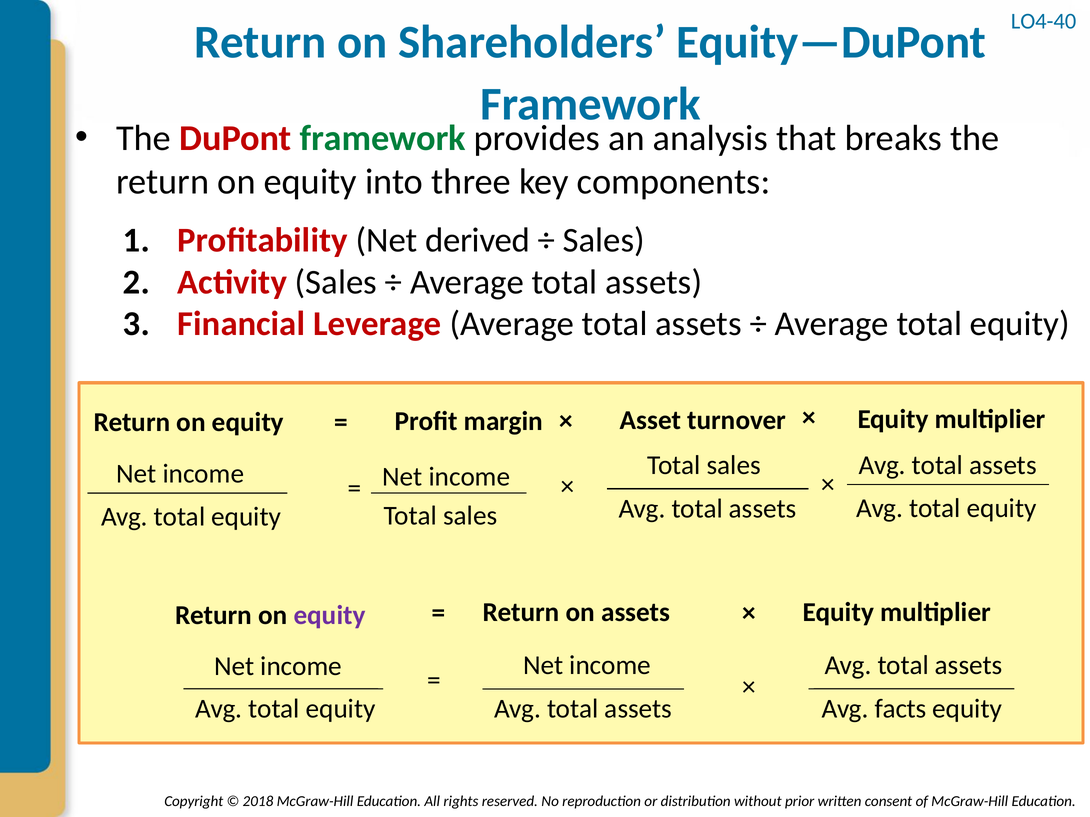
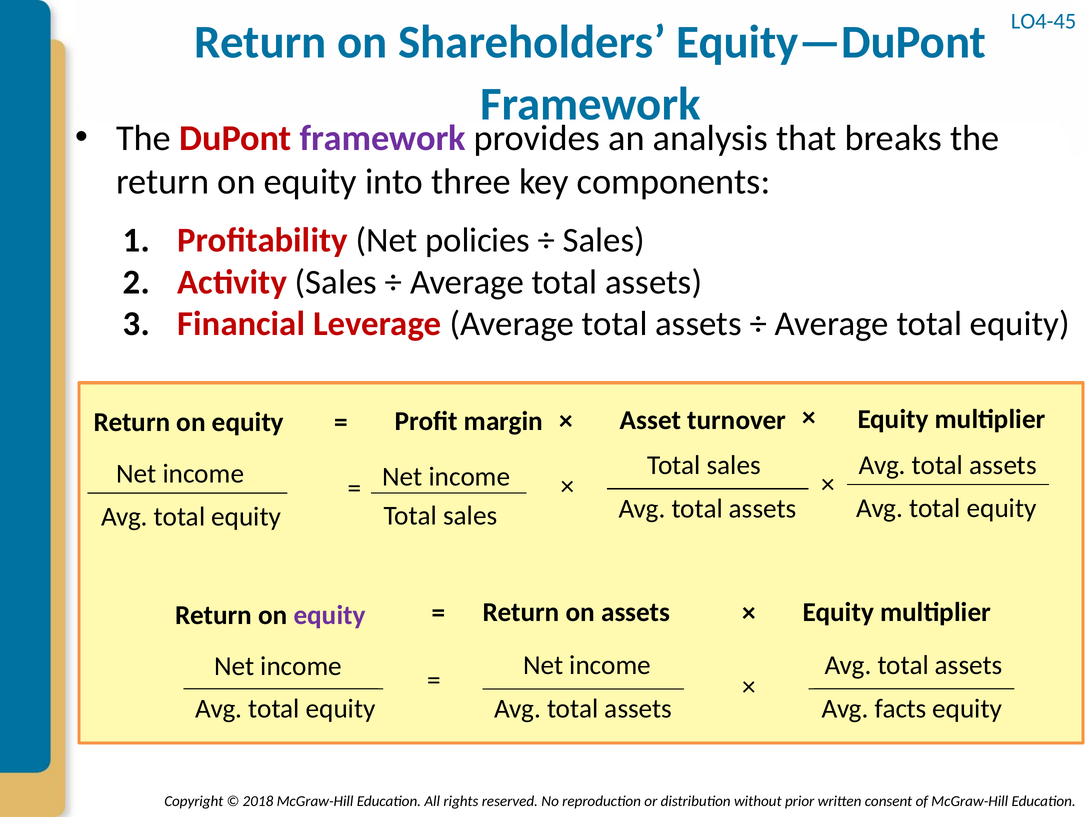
LO4-40: LO4-40 -> LO4-45
framework at (383, 138) colour: green -> purple
derived: derived -> policies
